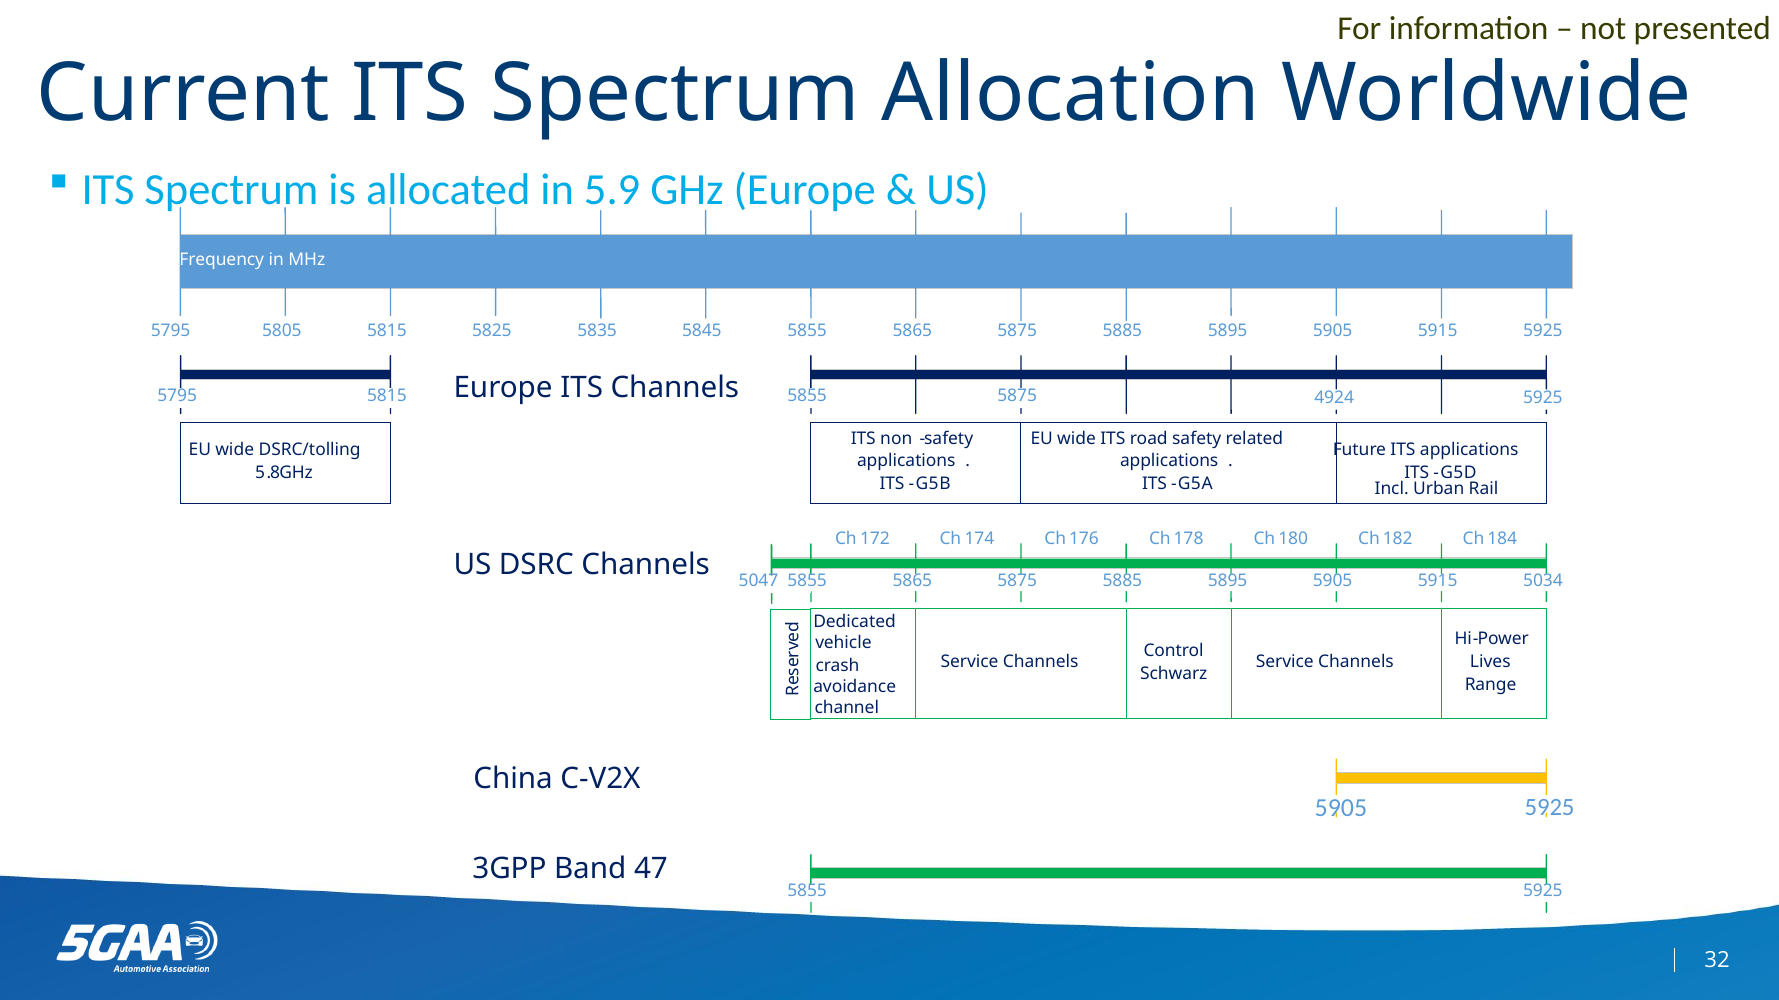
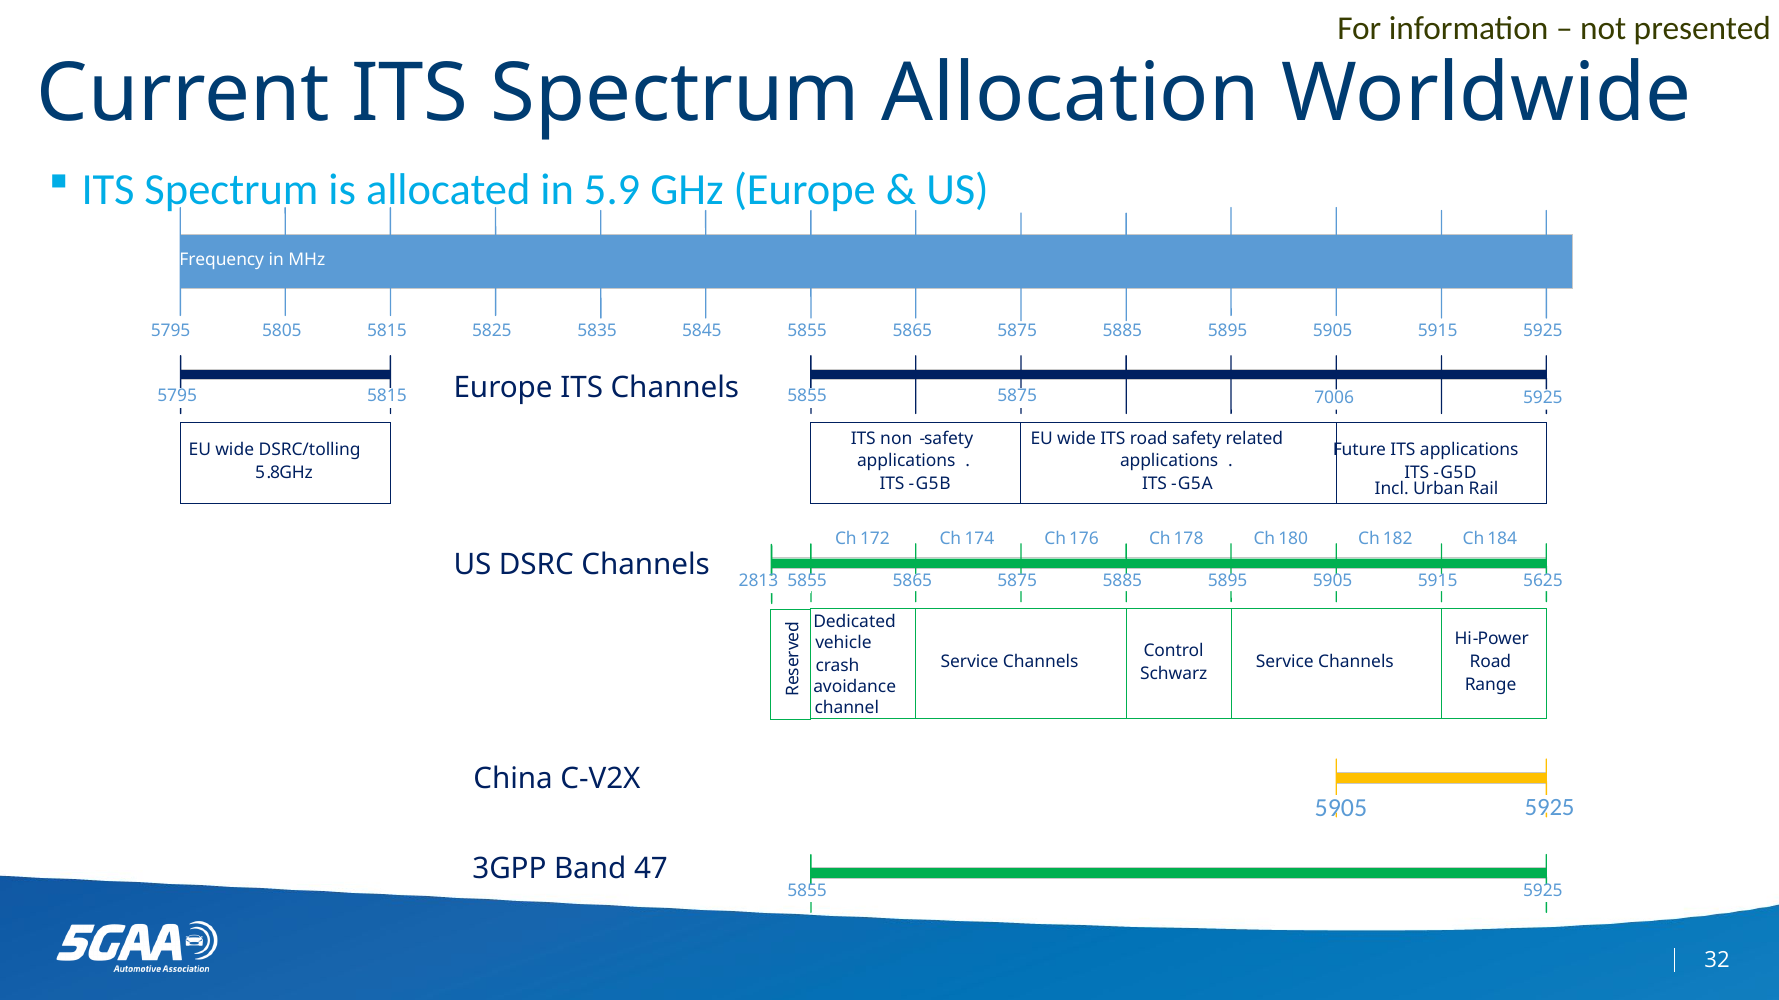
4924: 4924 -> 7006
5034: 5034 -> 5625
5047: 5047 -> 2813
Lives at (1490, 662): Lives -> Road
